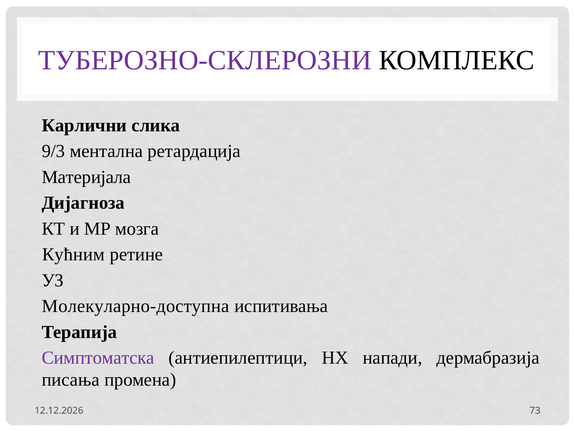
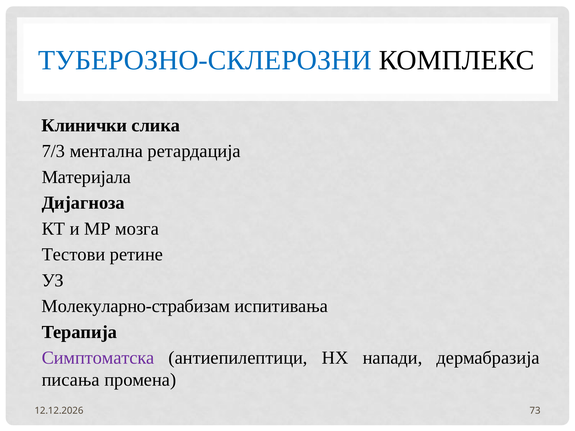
ТУБЕРОЗНО-СКЛЕРОЗНИ colour: purple -> blue
Карлични: Карлични -> Клинички
9/3: 9/3 -> 7/3
Кућним: Кућним -> Тестови
Молекуларно-доступна: Молекуларно-доступна -> Молекуларно-страбизам
